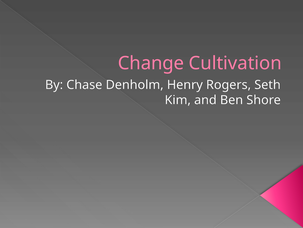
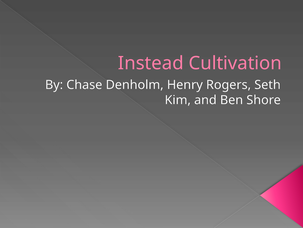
Change: Change -> Instead
